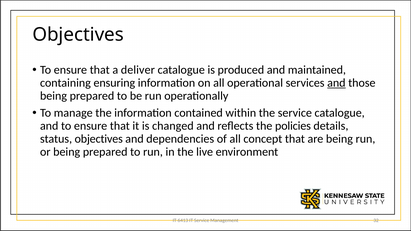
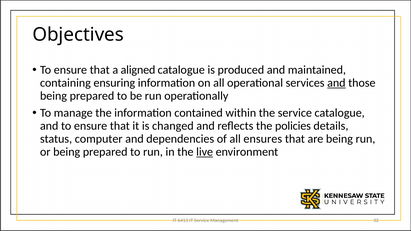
deliver: deliver -> aligned
status objectives: objectives -> computer
concept: concept -> ensures
live underline: none -> present
